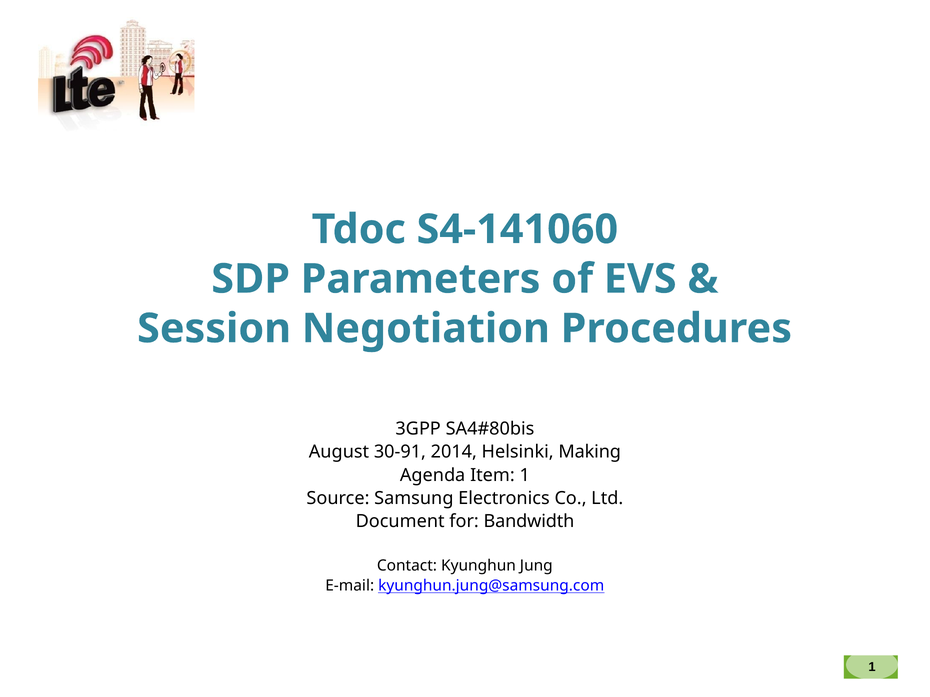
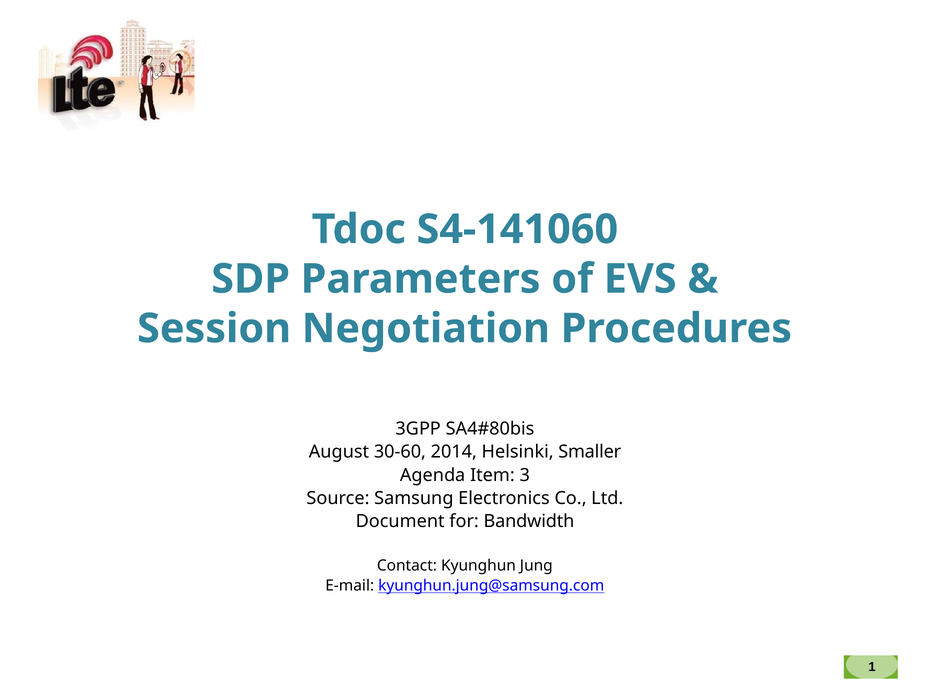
30-91: 30-91 -> 30-60
Making: Making -> Smaller
Item 1: 1 -> 3
